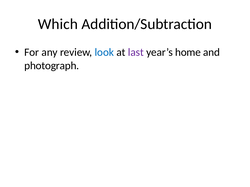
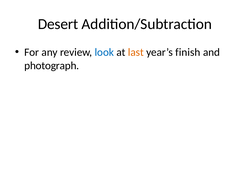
Which: Which -> Desert
last colour: purple -> orange
home: home -> finish
